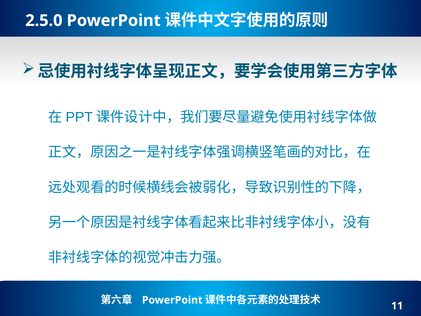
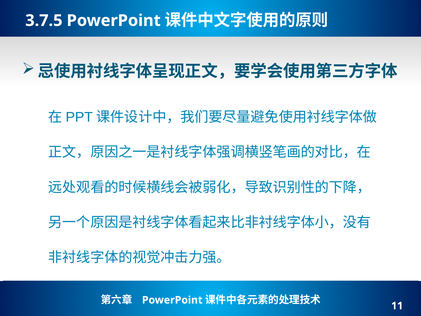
2.5.0: 2.5.0 -> 3.7.5
